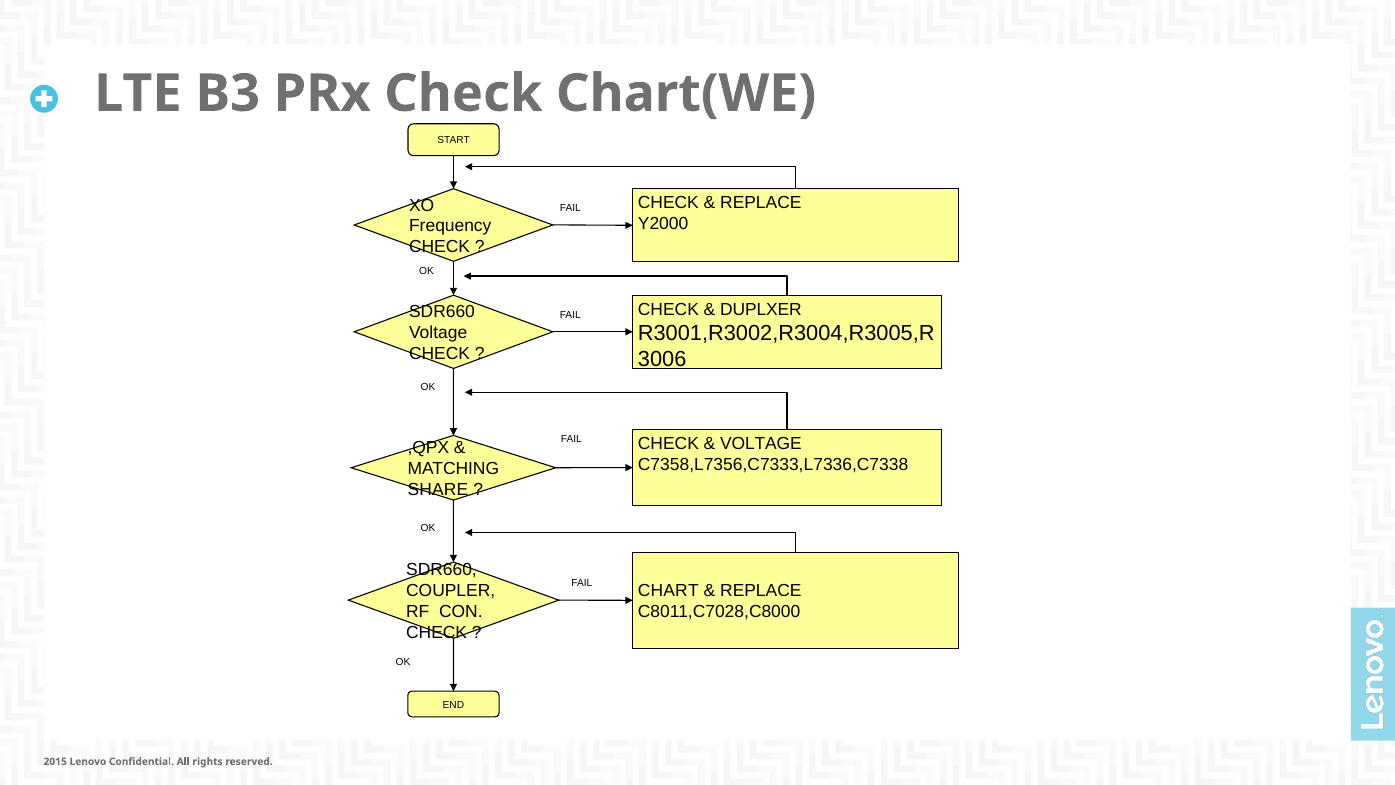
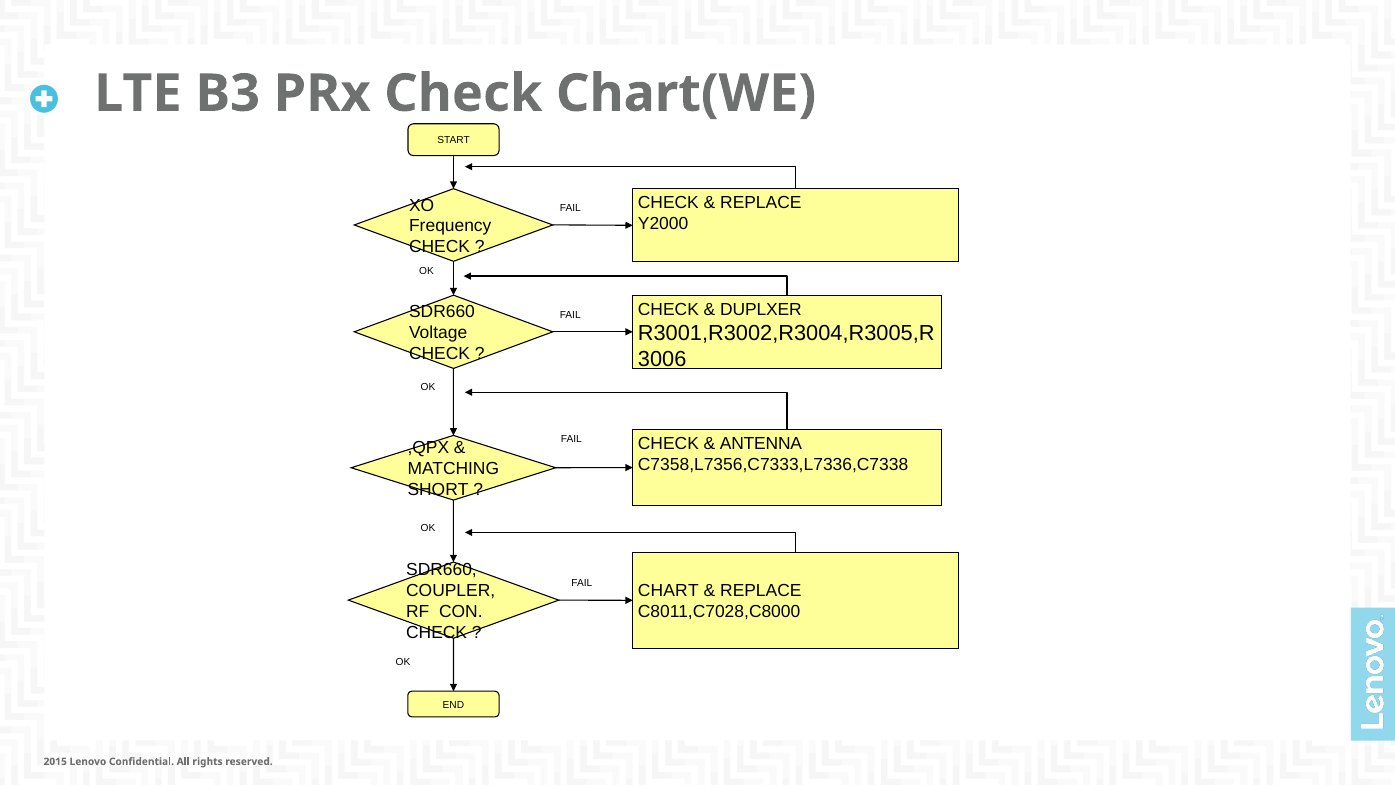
VOLTAGE at (761, 444): VOLTAGE -> ANTENNA
SHARE: SHARE -> SHORT
